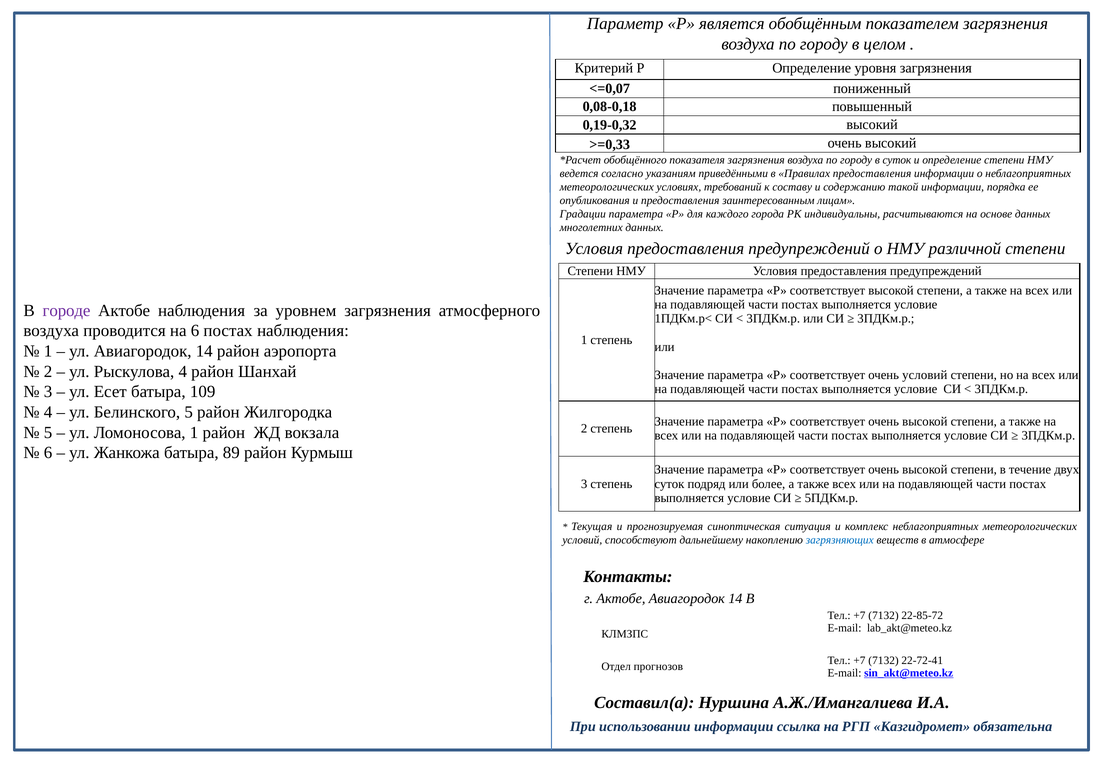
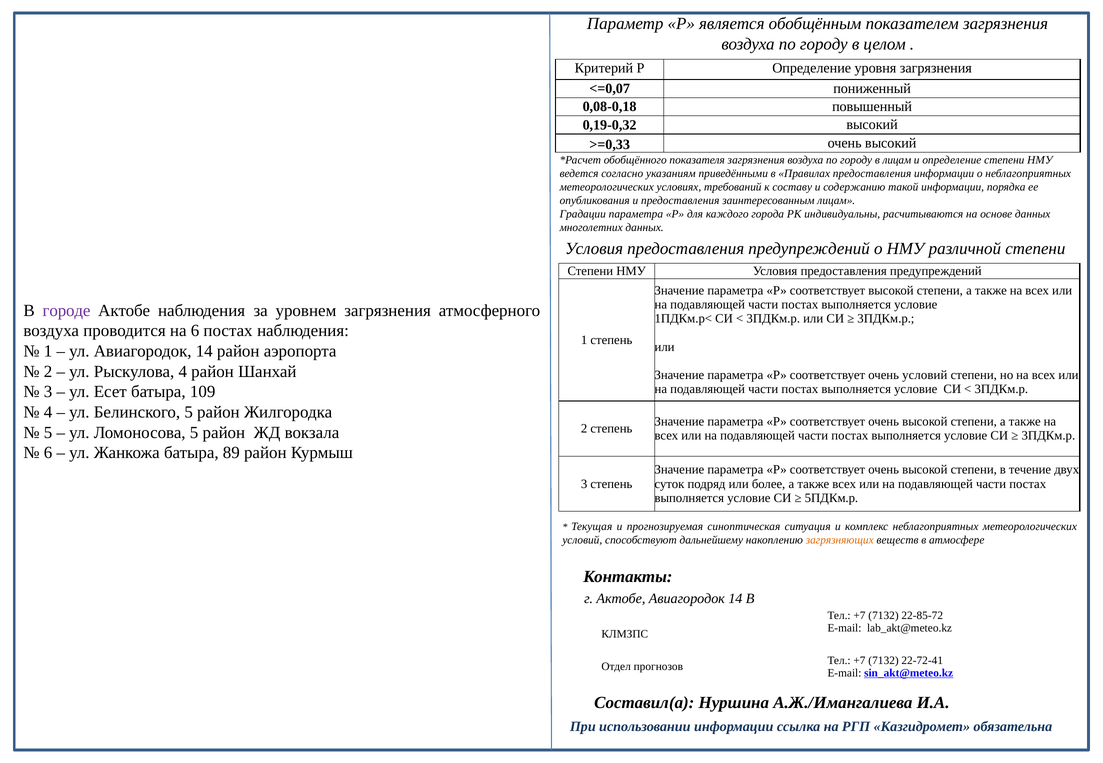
в суток: суток -> лицам
Ломоносова 1: 1 -> 5
загрязняющих colour: blue -> orange
